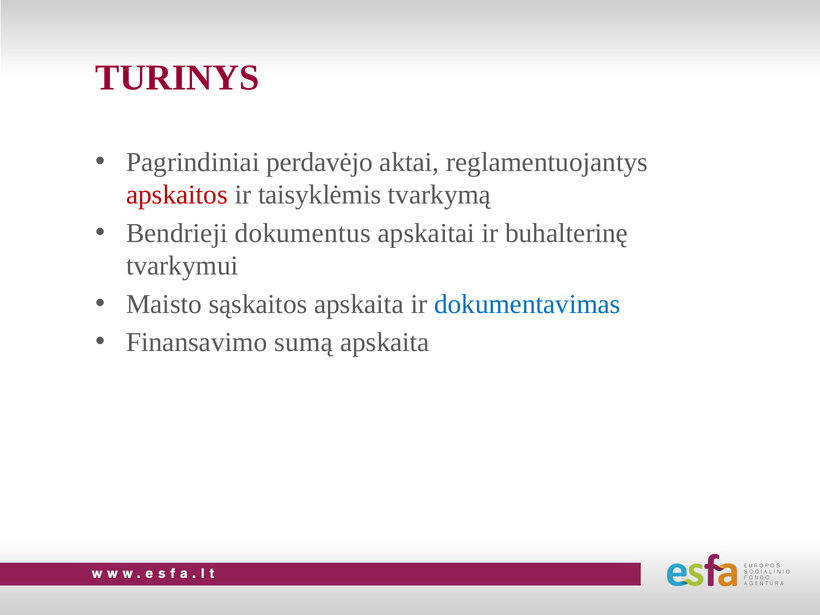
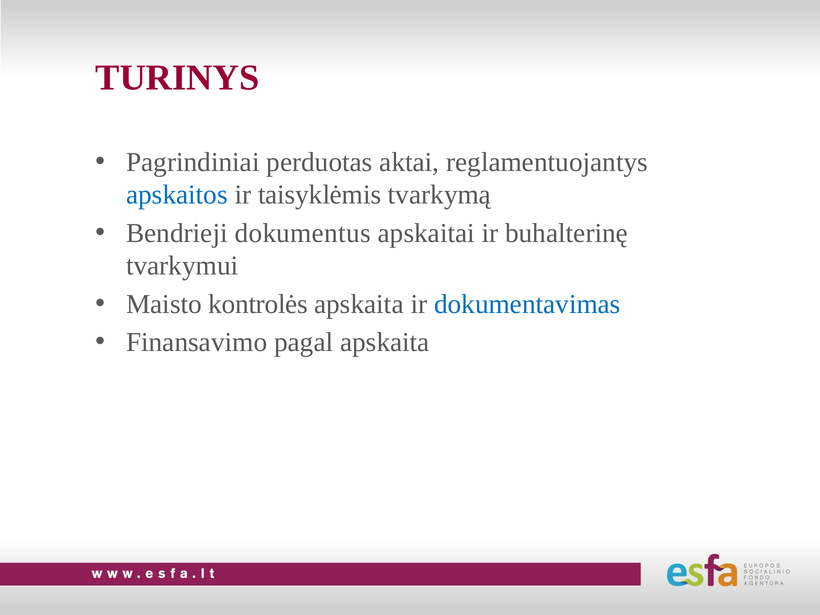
perdavėjo: perdavėjo -> perduotas
apskaitos colour: red -> blue
sąskaitos: sąskaitos -> kontrolės
sumą: sumą -> pagal
